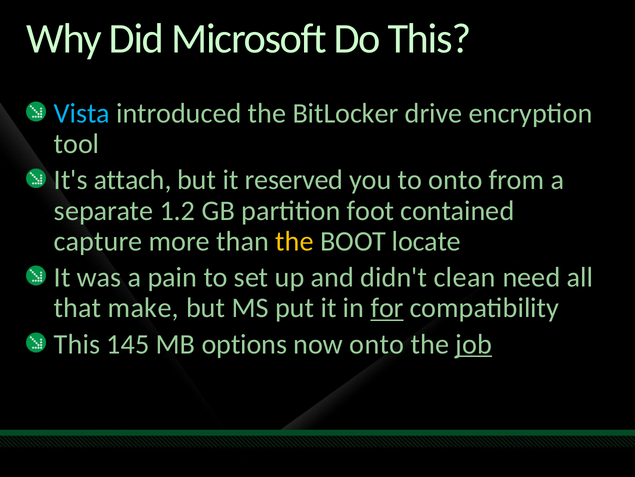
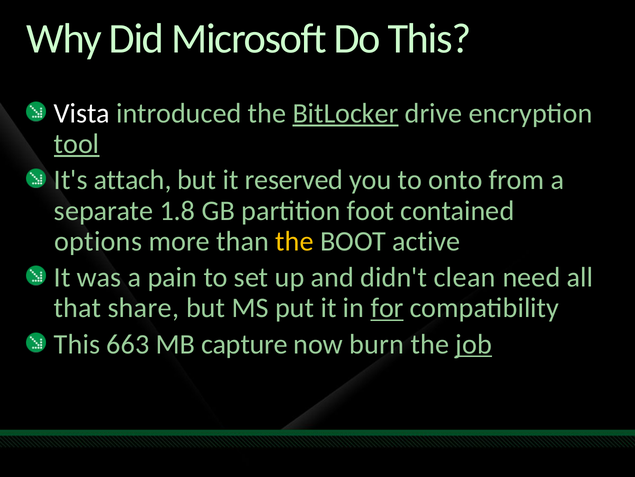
Vista colour: light blue -> white
BitLocker underline: none -> present
tool underline: none -> present
1.2: 1.2 -> 1.8
capture: capture -> options
locate: locate -> active
make: make -> share
145: 145 -> 663
options: options -> capture
now onto: onto -> burn
